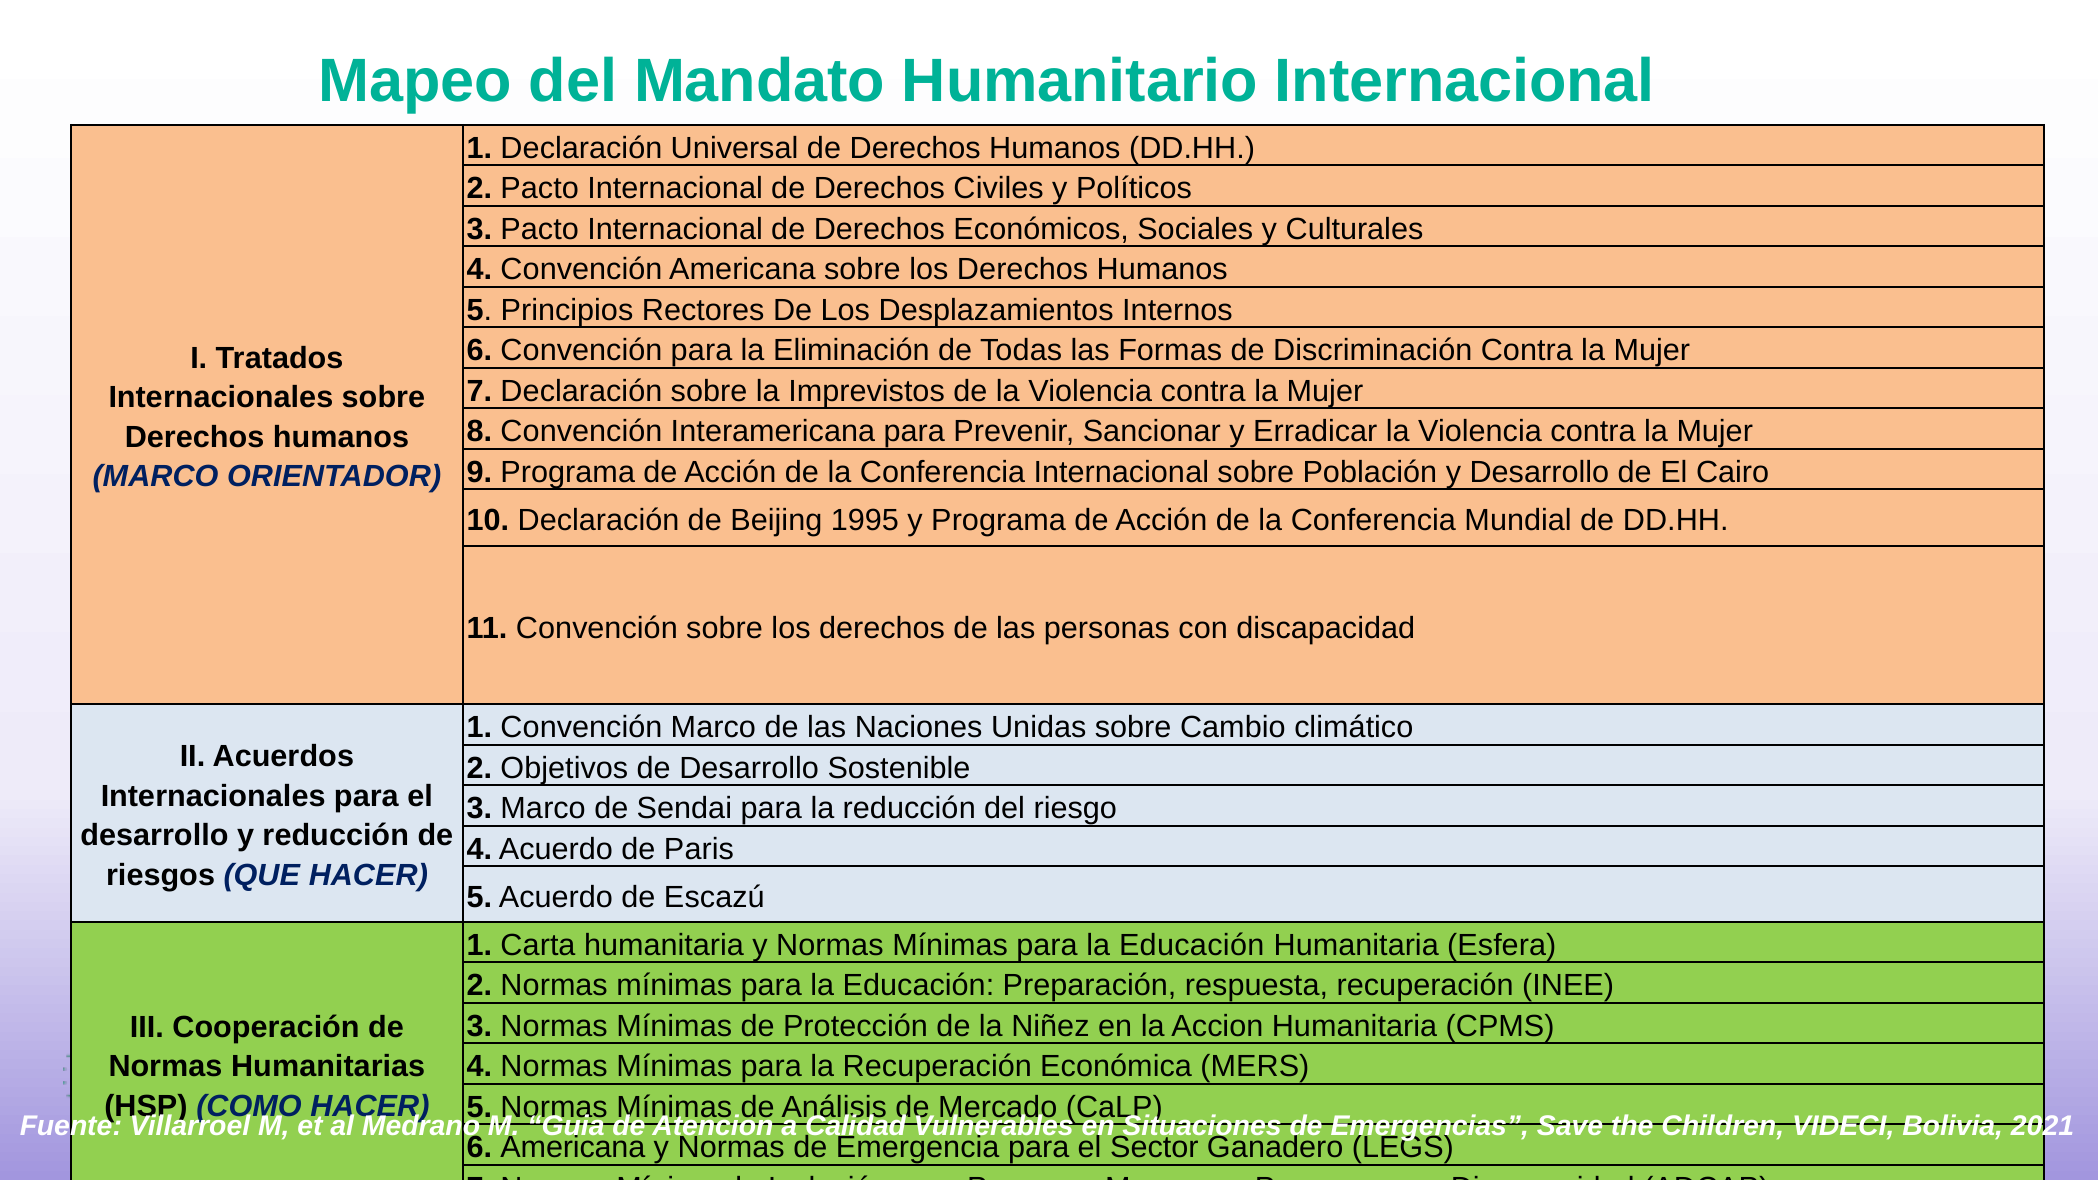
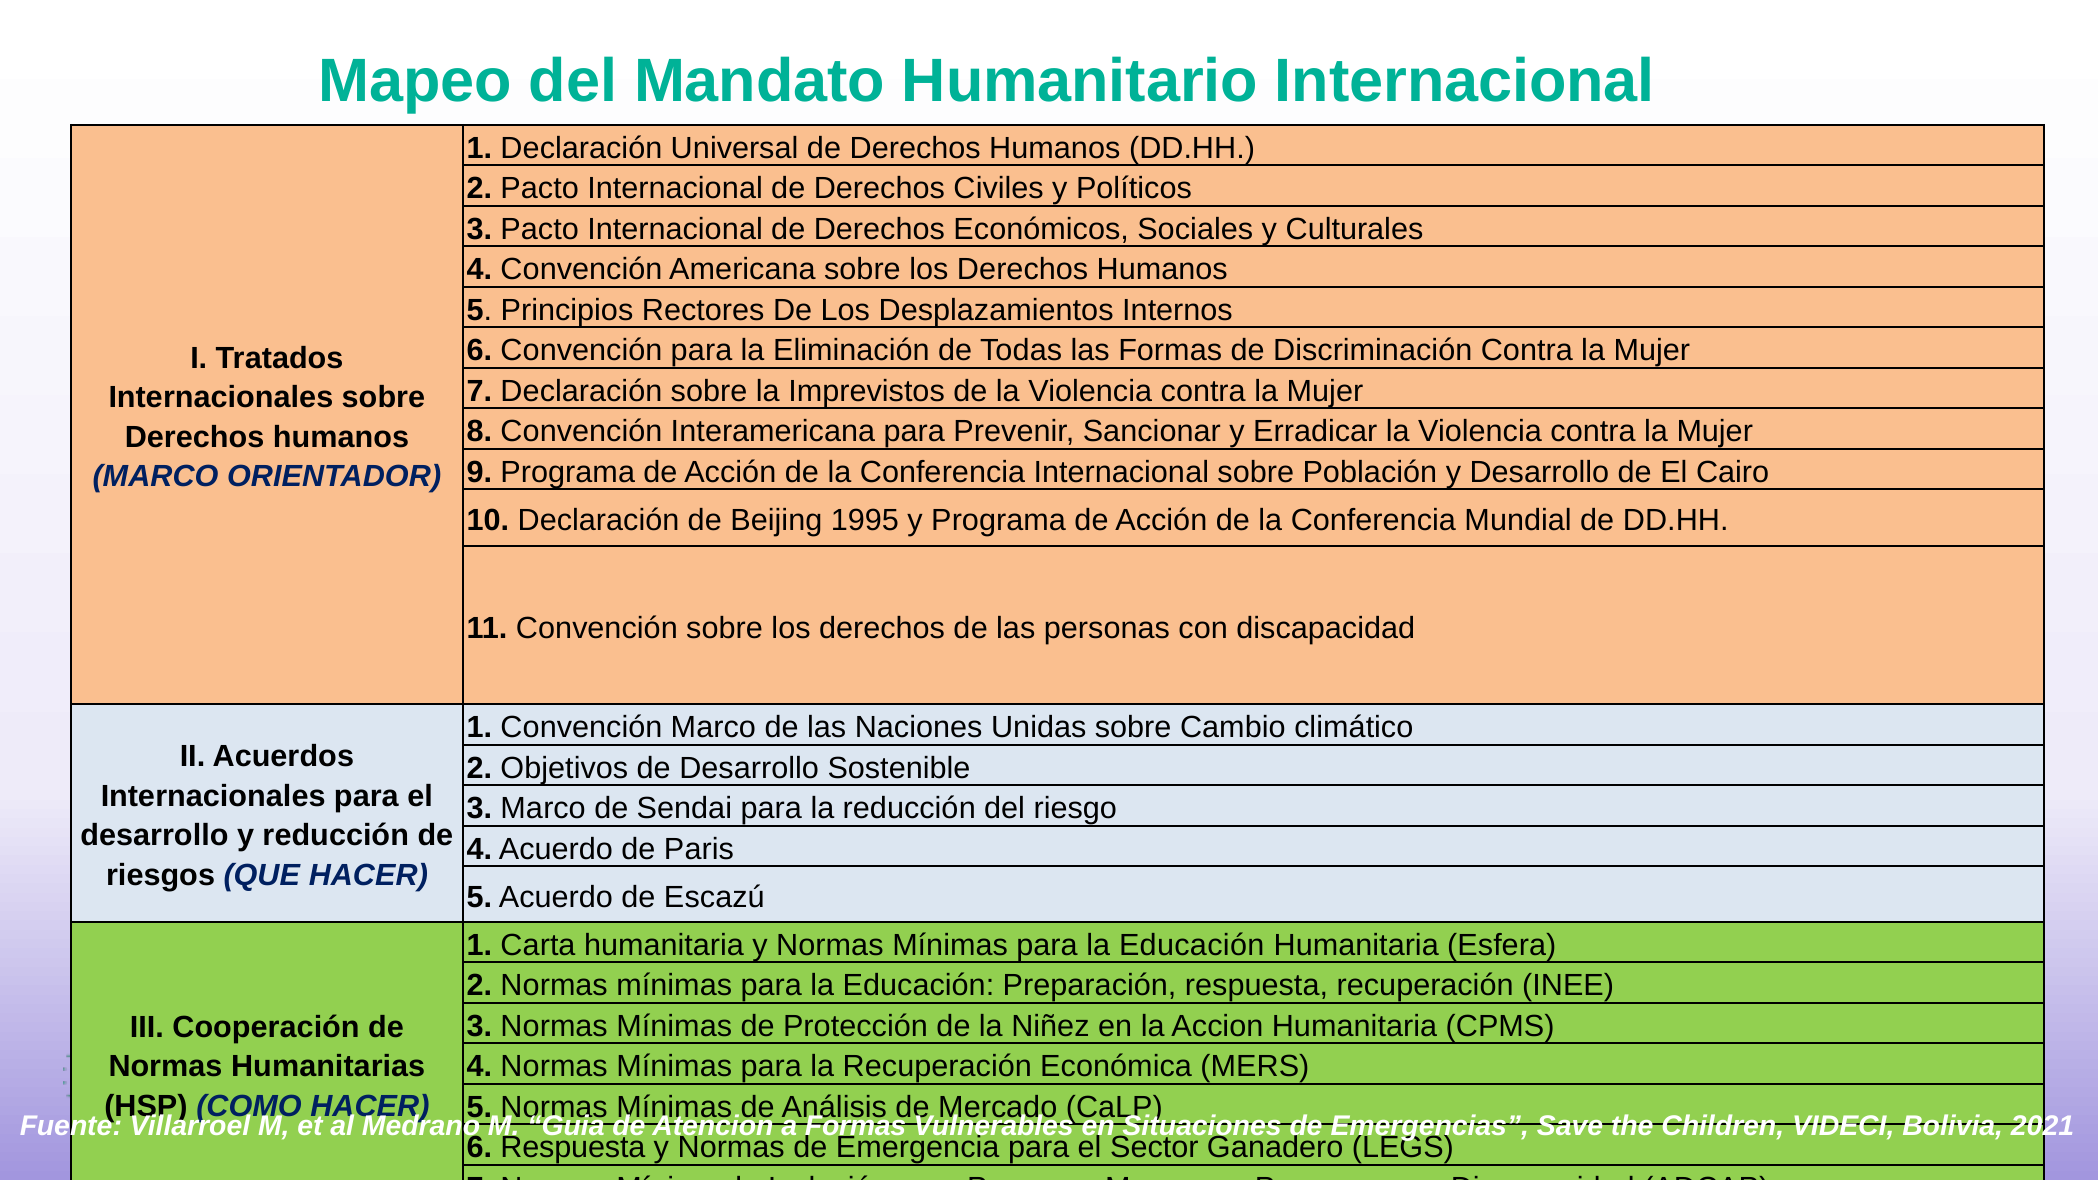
Calidad at (856, 1126): Calidad -> Formas
6 Americana: Americana -> Respuesta
